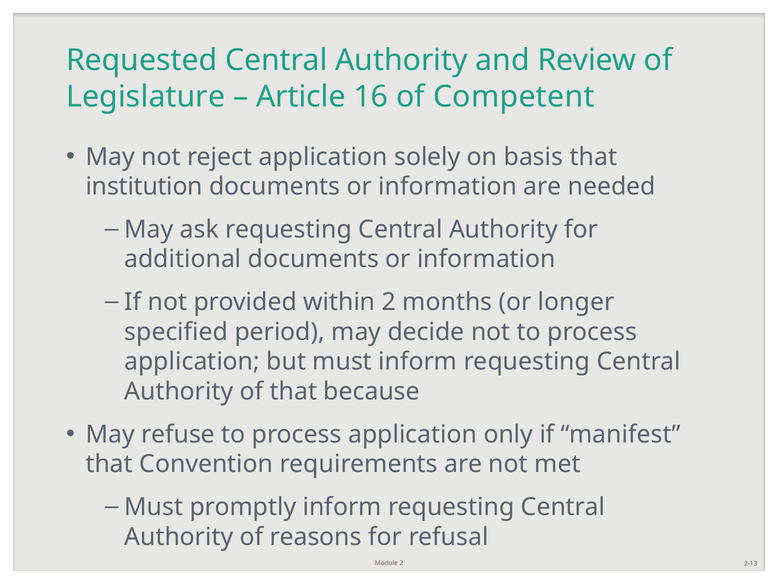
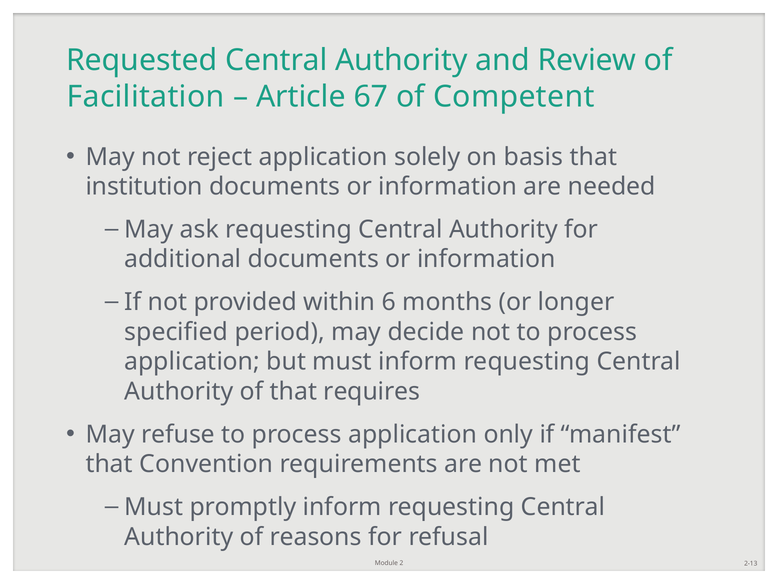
Legislature: Legislature -> Facilitation
16: 16 -> 67
within 2: 2 -> 6
because: because -> requires
